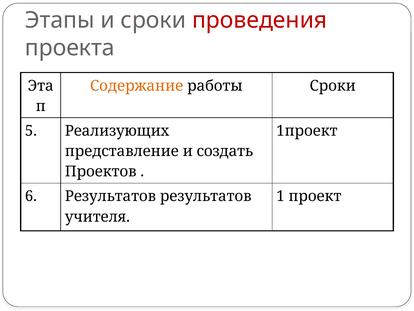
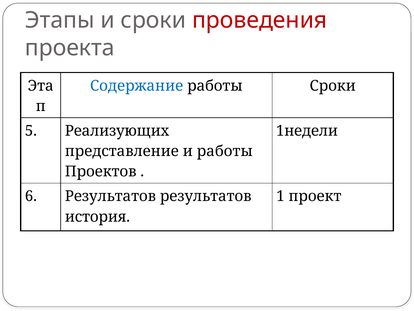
Содержание colour: orange -> blue
1проект: 1проект -> 1недели
и создать: создать -> работы
учителя: учителя -> история
